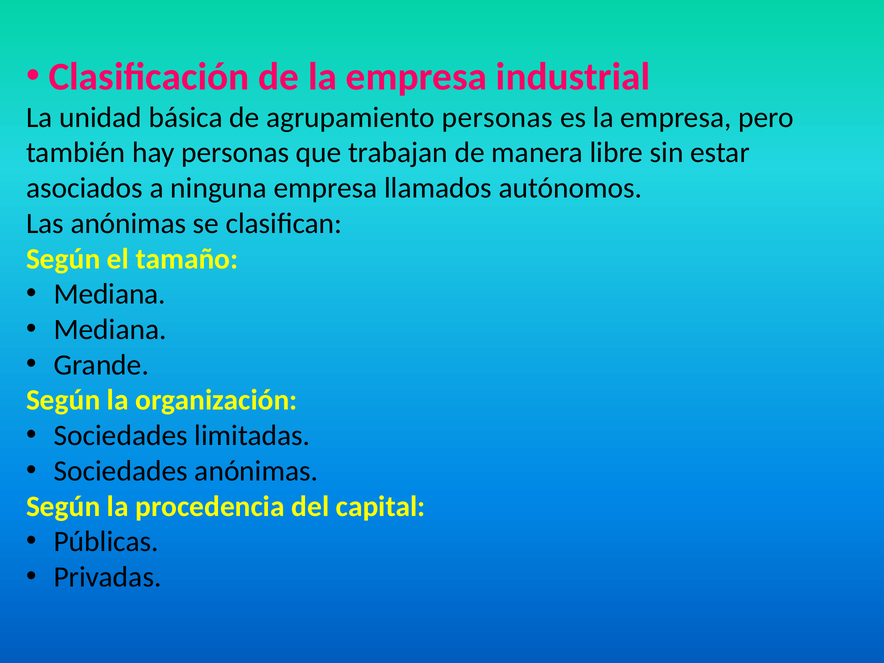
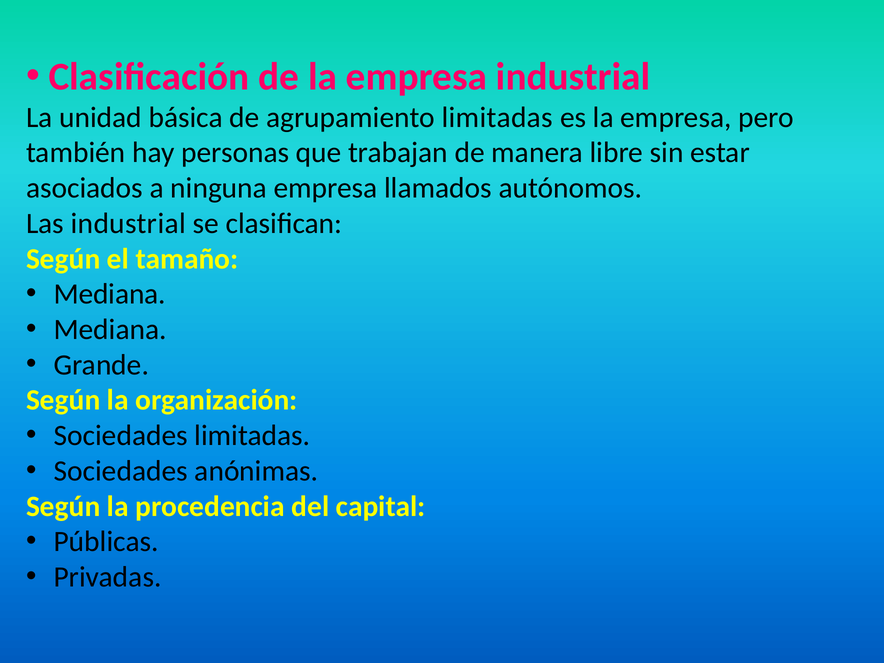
agrupamiento personas: personas -> limitadas
Las anónimas: anónimas -> industrial
